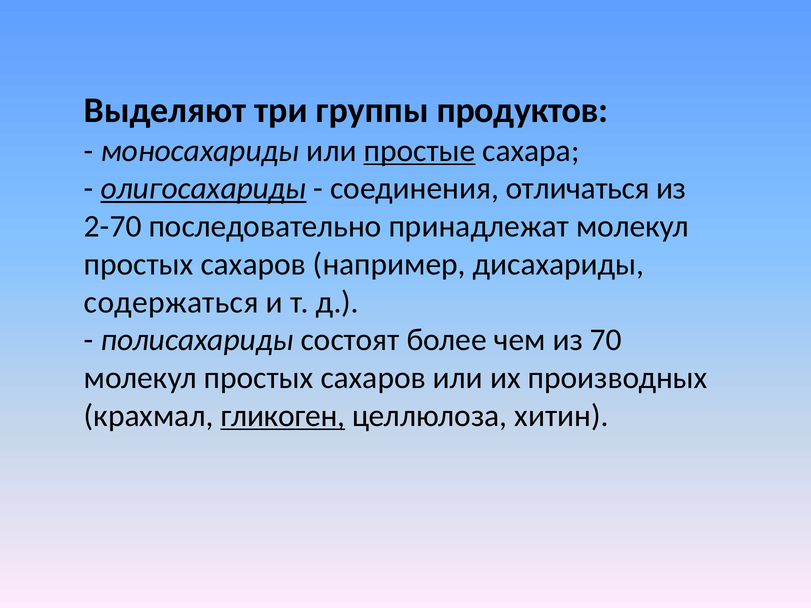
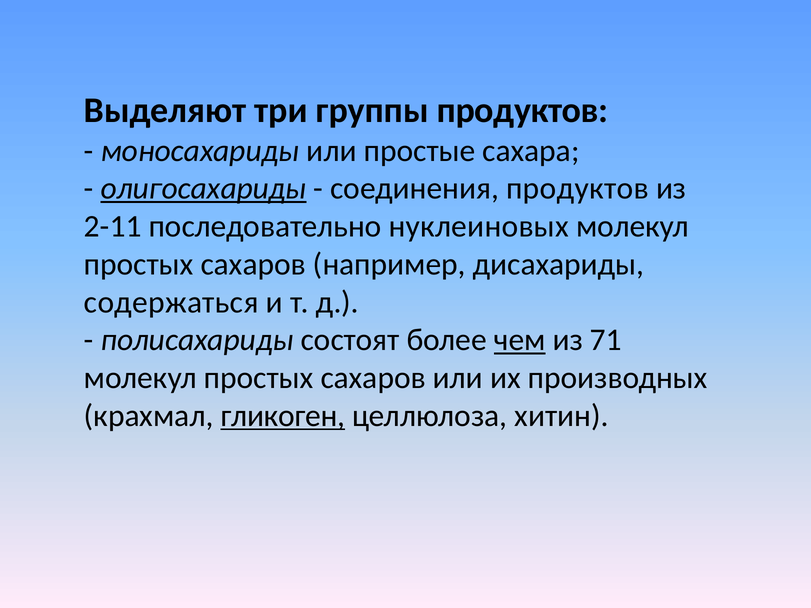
простые underline: present -> none
соединения отличаться: отличаться -> продуктов
2-70: 2-70 -> 2-11
принадлежат: принадлежат -> нуклеиновых
чем underline: none -> present
70: 70 -> 71
